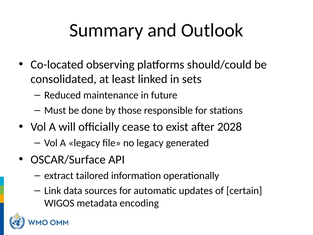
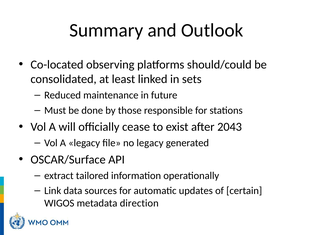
2028: 2028 -> 2043
encoding: encoding -> direction
